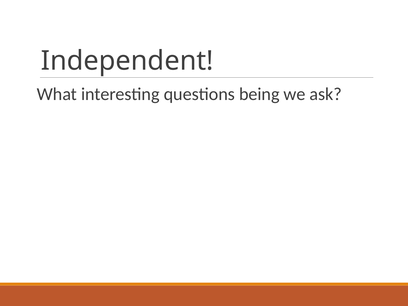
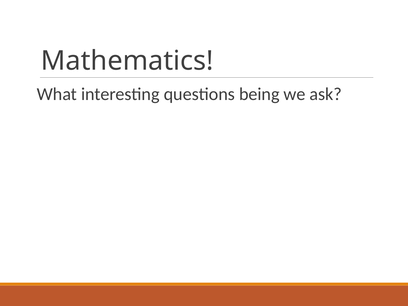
Independent: Independent -> Mathematics
